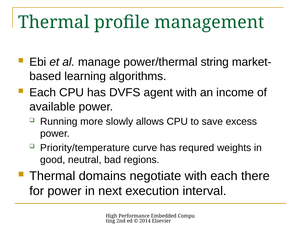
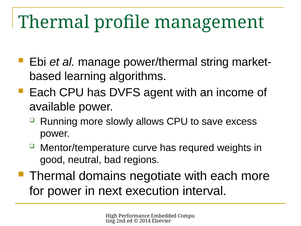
Priority/temperature: Priority/temperature -> Mentor/temperature
each there: there -> more
